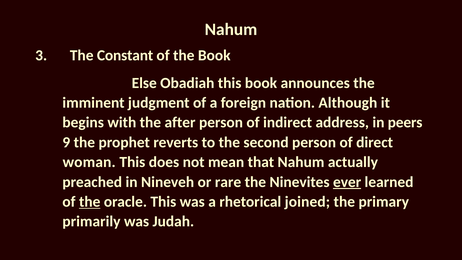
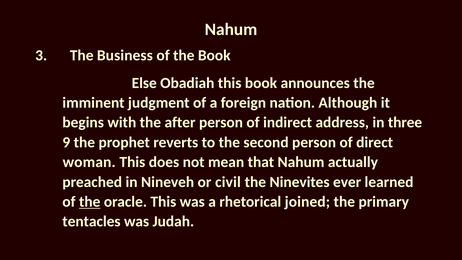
Constant: Constant -> Business
peers: peers -> three
rare: rare -> civil
ever underline: present -> none
primarily: primarily -> tentacles
